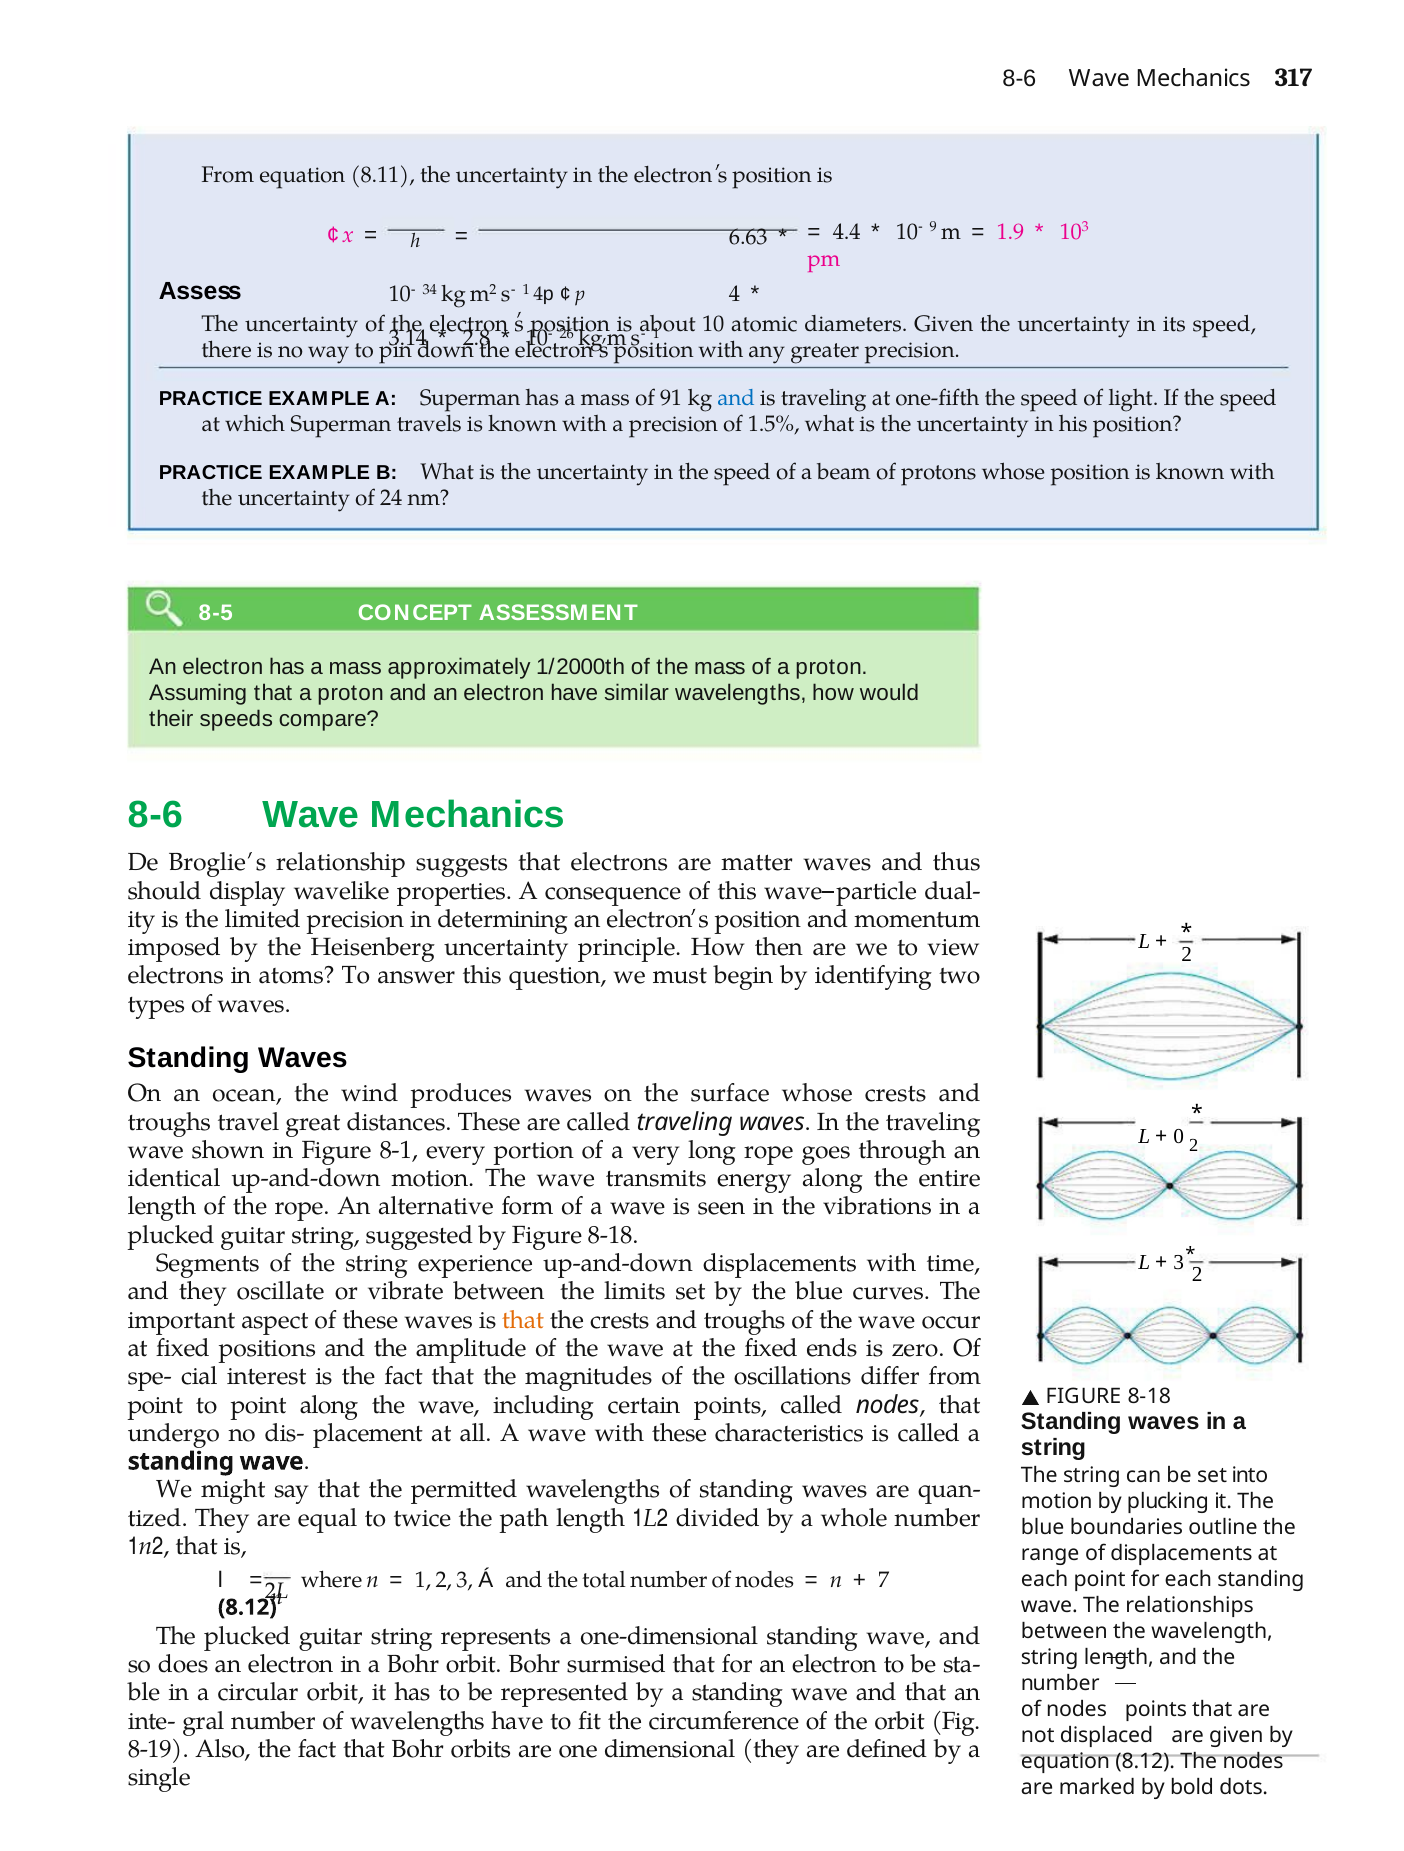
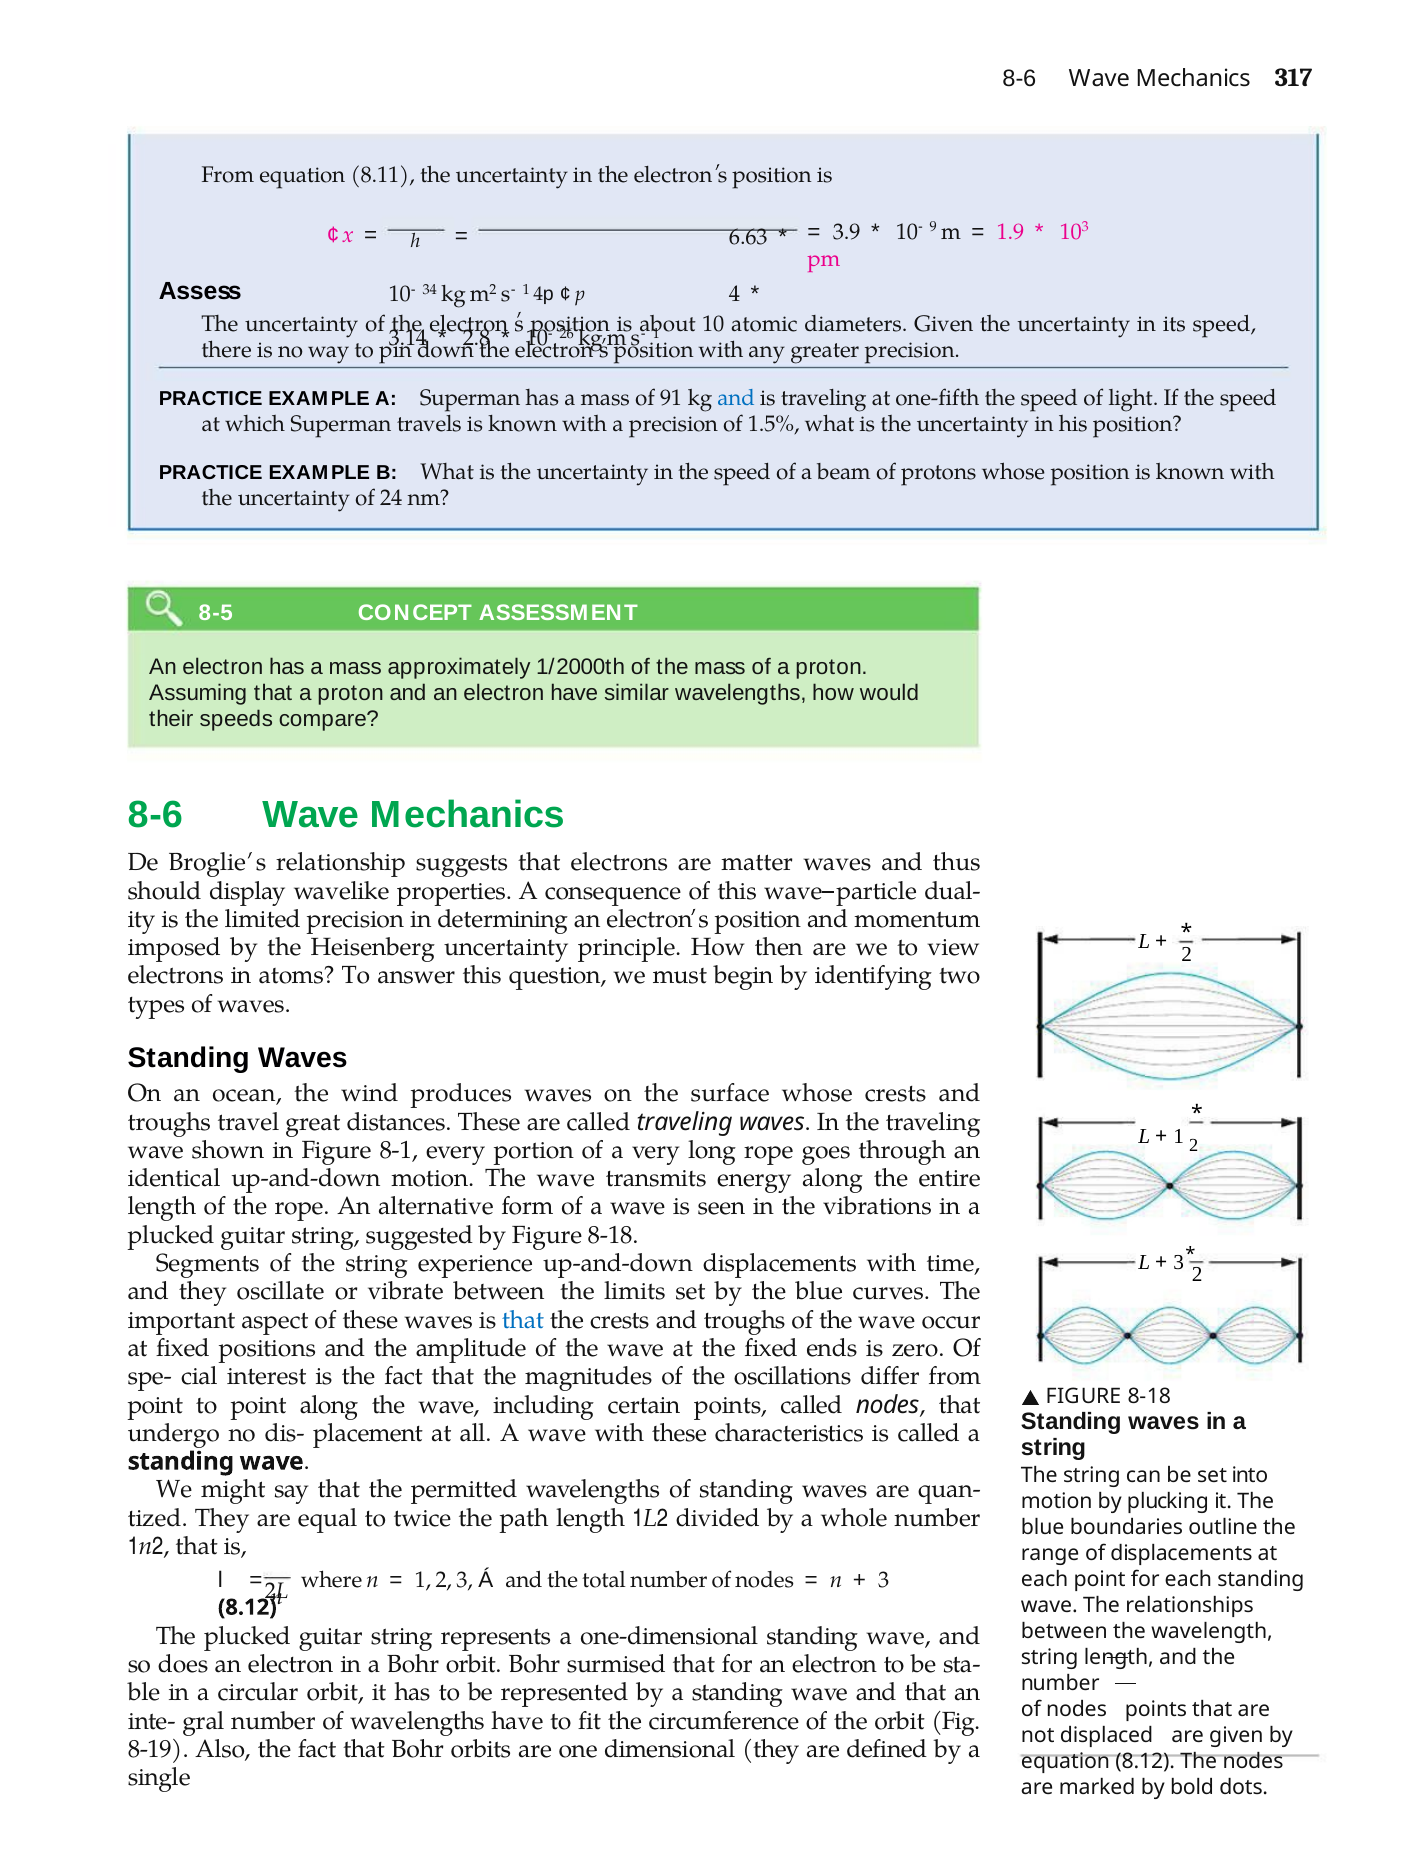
4.4: 4.4 -> 3.9
0 at (1179, 1136): 0 -> 1
that at (523, 1320) colour: orange -> blue
7 at (884, 1580): 7 -> 3
